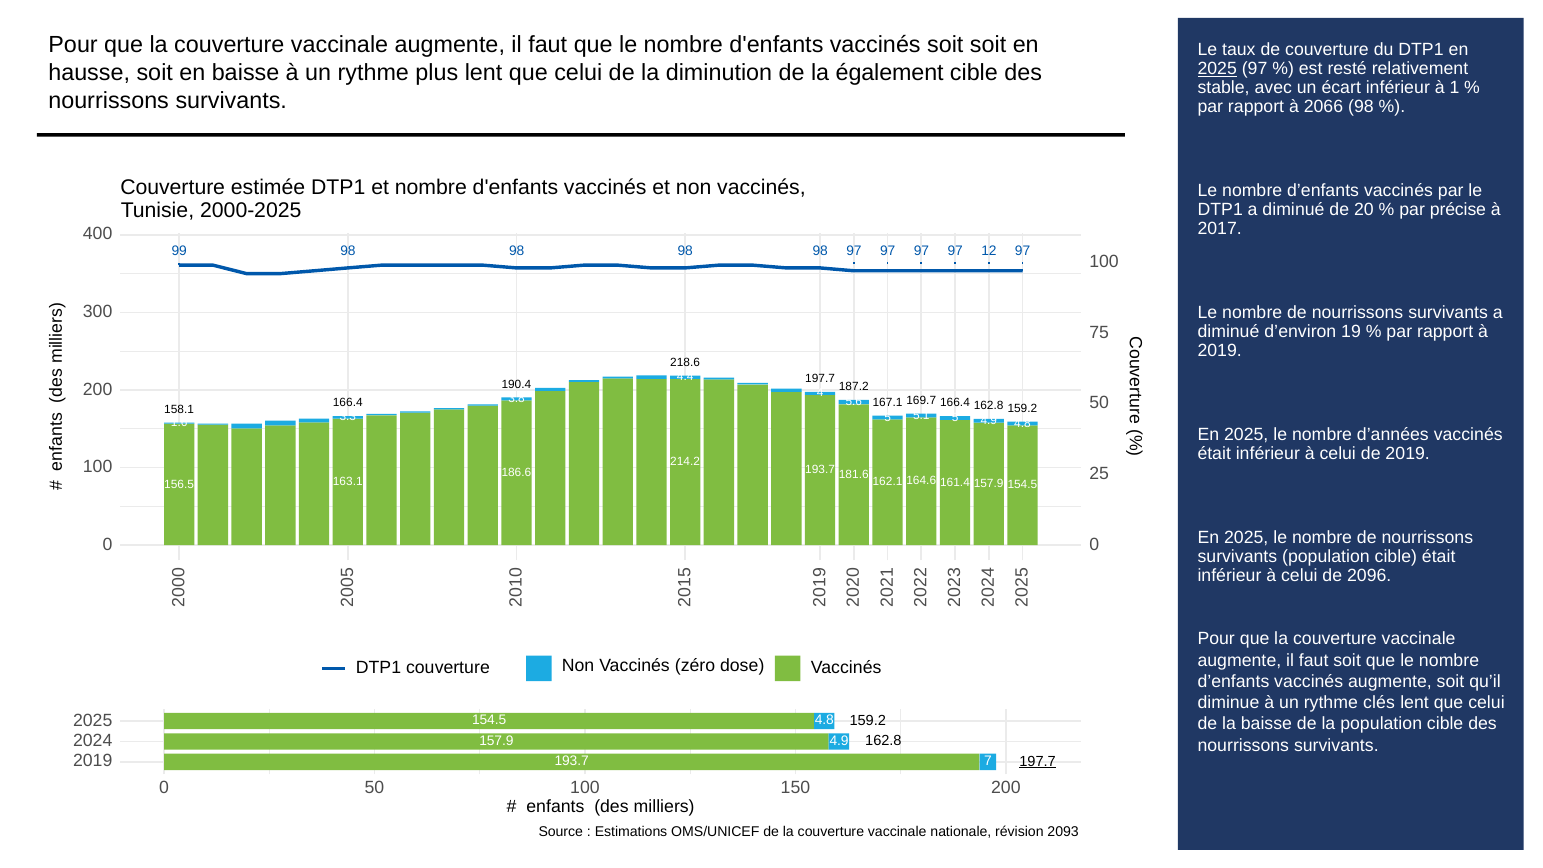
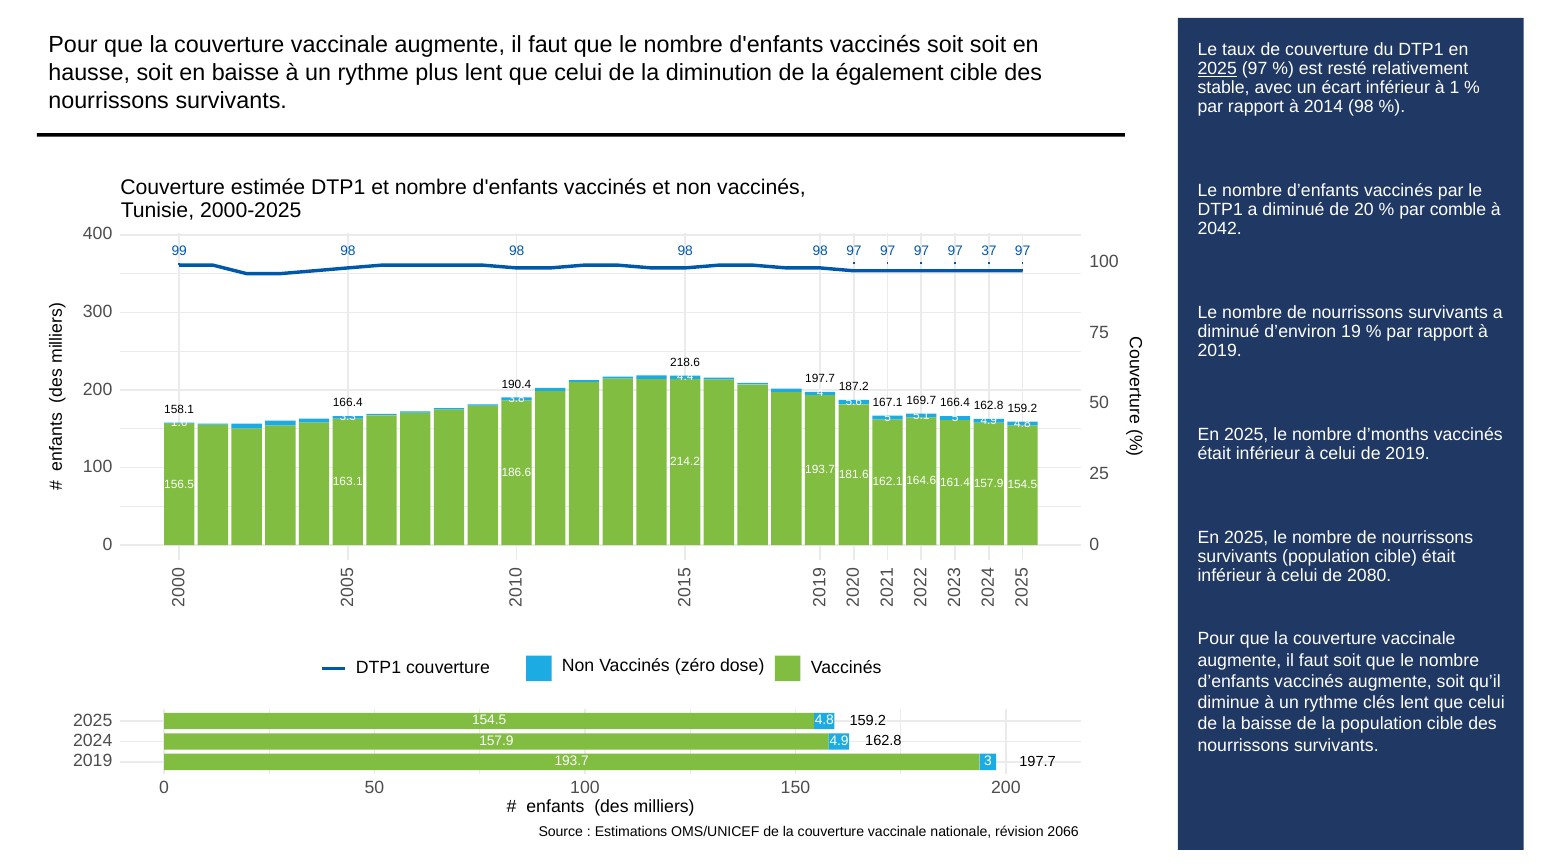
2066: 2066 -> 2014
précise: précise -> comble
2017: 2017 -> 2042
12: 12 -> 37
d’années: d’années -> d’months
2096: 2096 -> 2080
197.7 at (1038, 761) underline: present -> none
193.7 7: 7 -> 3
2093: 2093 -> 2066
